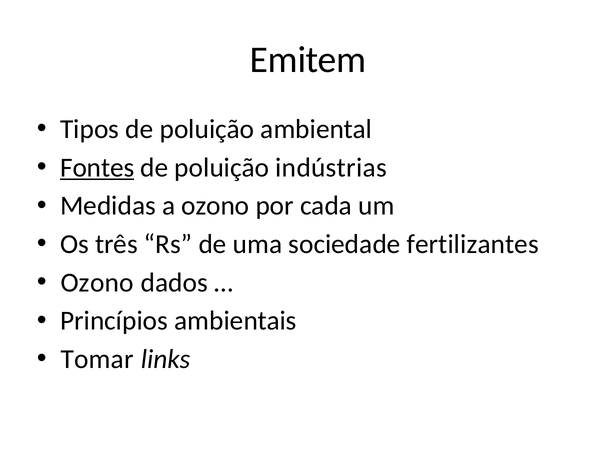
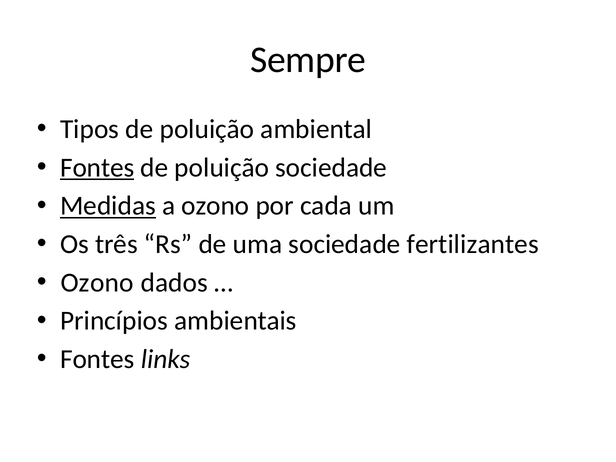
Emitem: Emitem -> Sempre
poluição indústrias: indústrias -> sociedade
Medidas underline: none -> present
Tomar at (97, 359): Tomar -> Fontes
